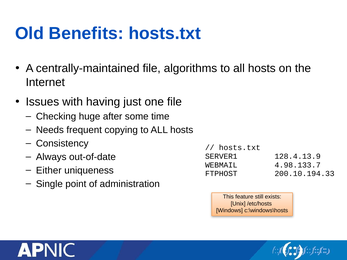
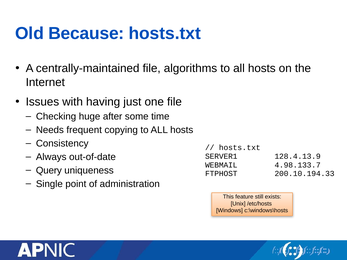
Benefits: Benefits -> Because
Either: Either -> Query
